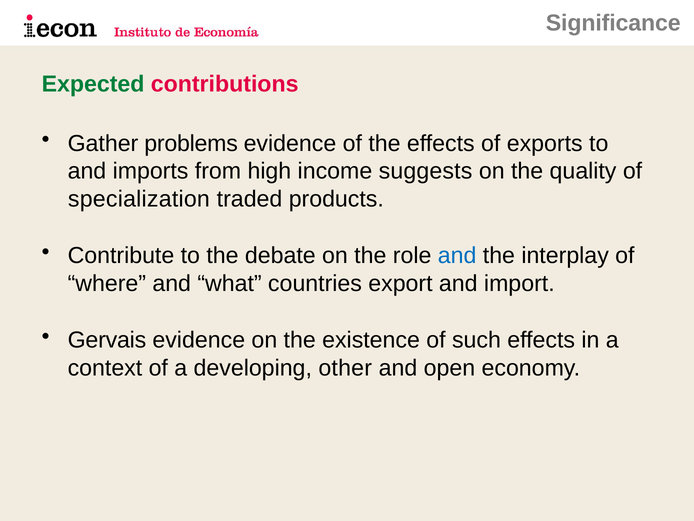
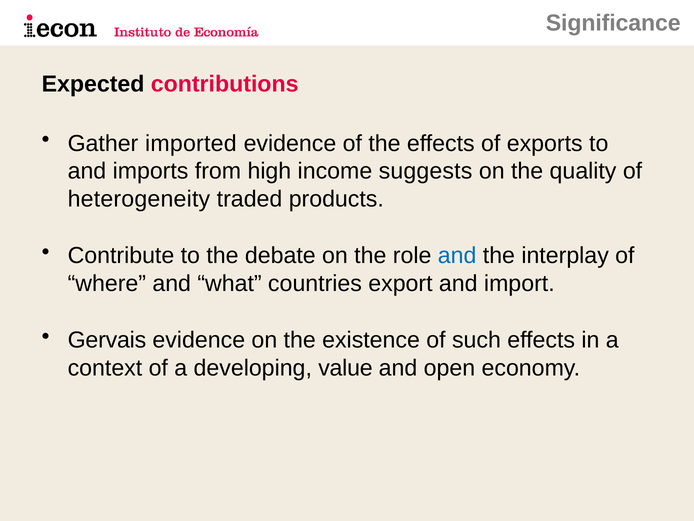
Expected colour: green -> black
problems: problems -> imported
specialization: specialization -> heterogeneity
other: other -> value
